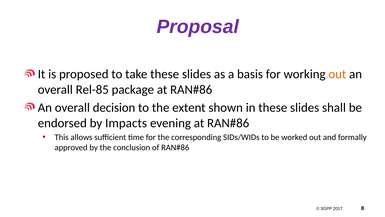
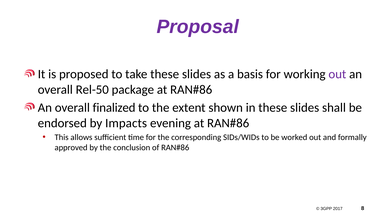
out at (337, 74) colour: orange -> purple
Rel-85: Rel-85 -> Rel-50
decision: decision -> finalized
